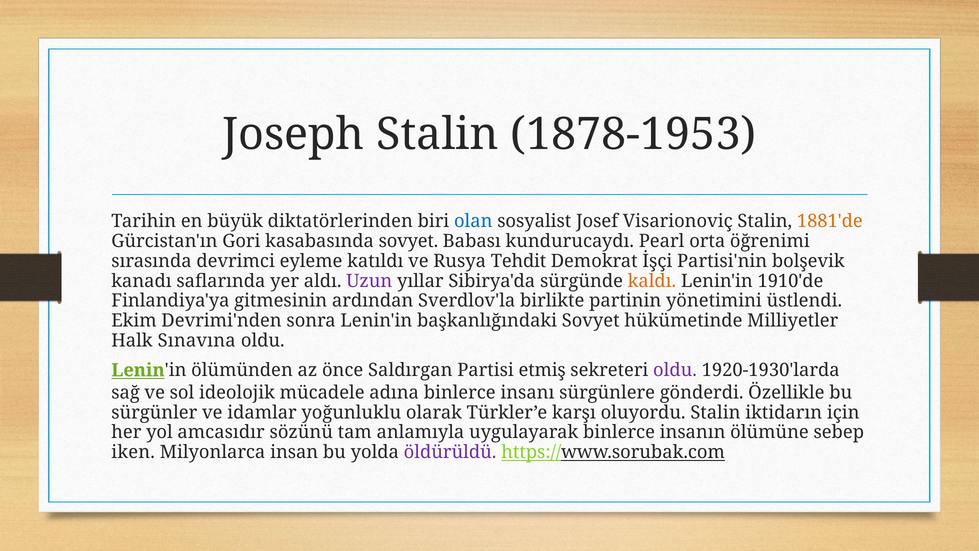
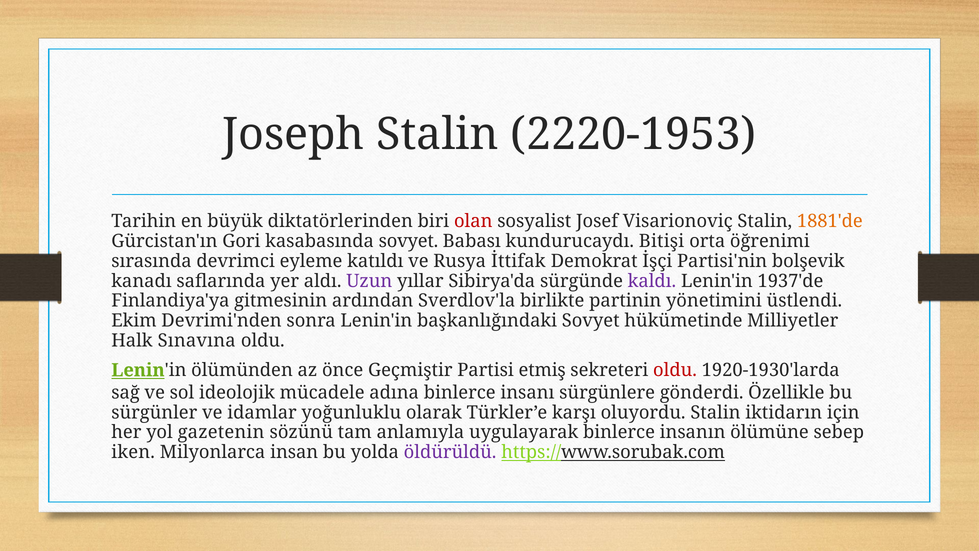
1878-1953: 1878-1953 -> 2220-1953
olan colour: blue -> red
Pearl: Pearl -> Bitişi
Tehdit: Tehdit -> İttifak
kaldı colour: orange -> purple
1910'de: 1910'de -> 1937'de
Saldırgan: Saldırgan -> Geçmiştir
oldu at (675, 370) colour: purple -> red
amcasıdır: amcasıdır -> gazetenin
